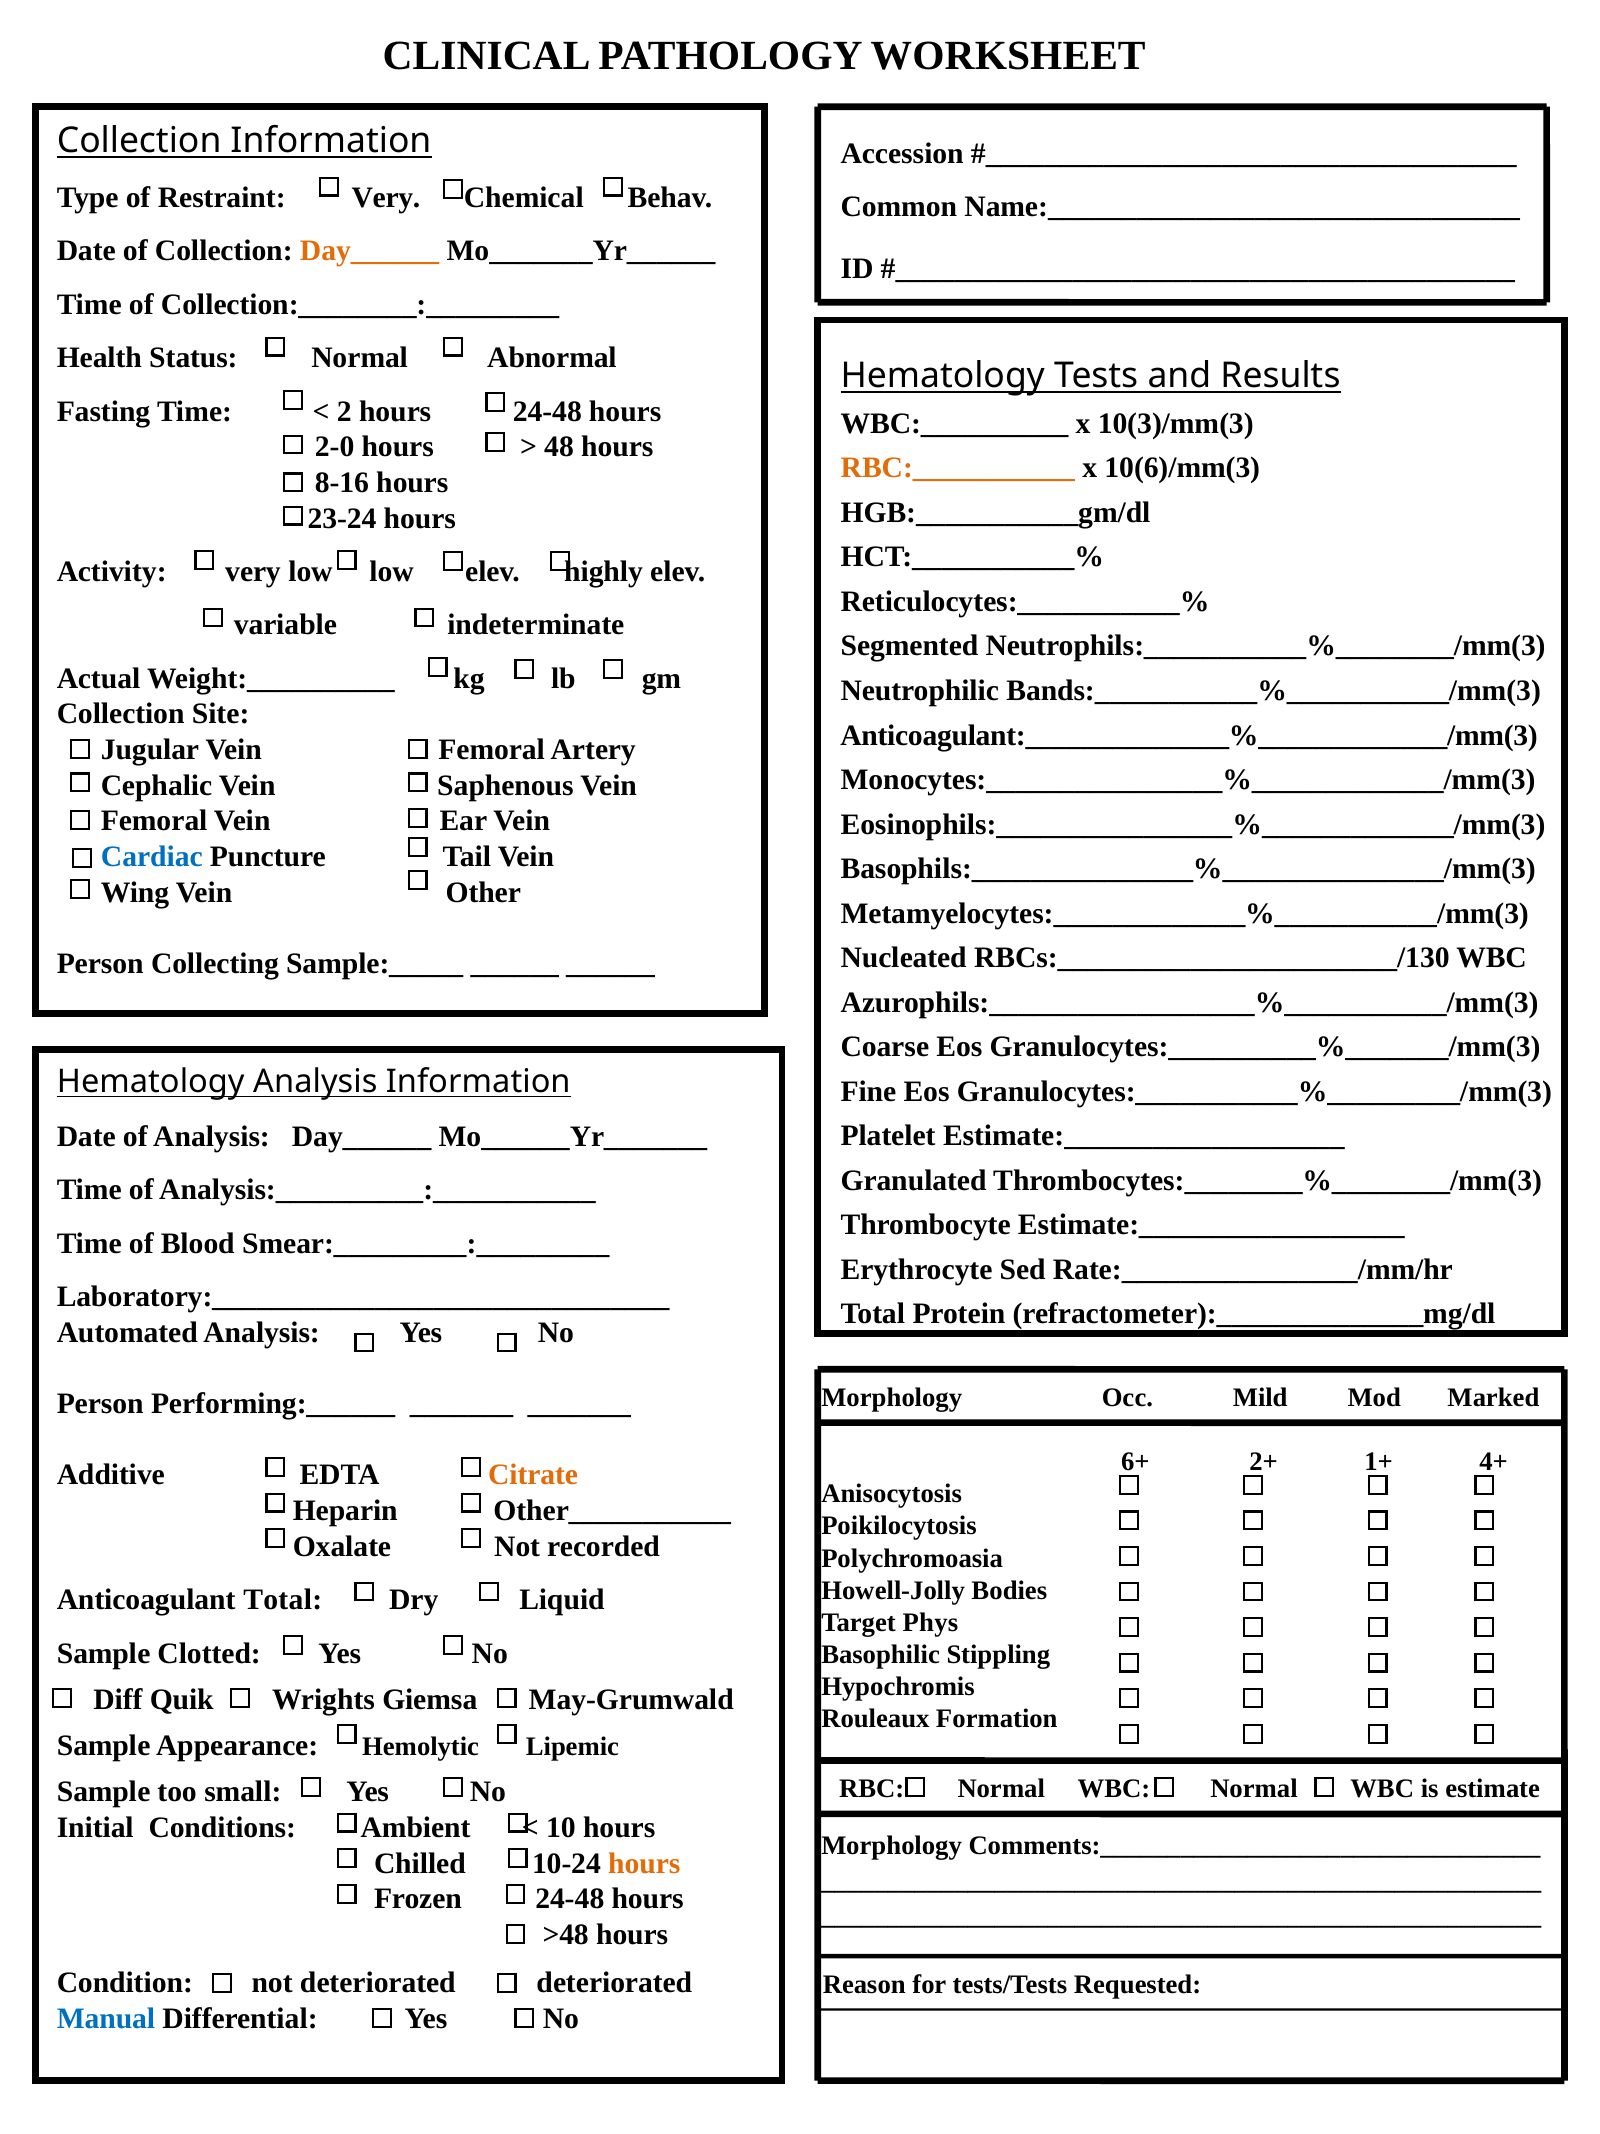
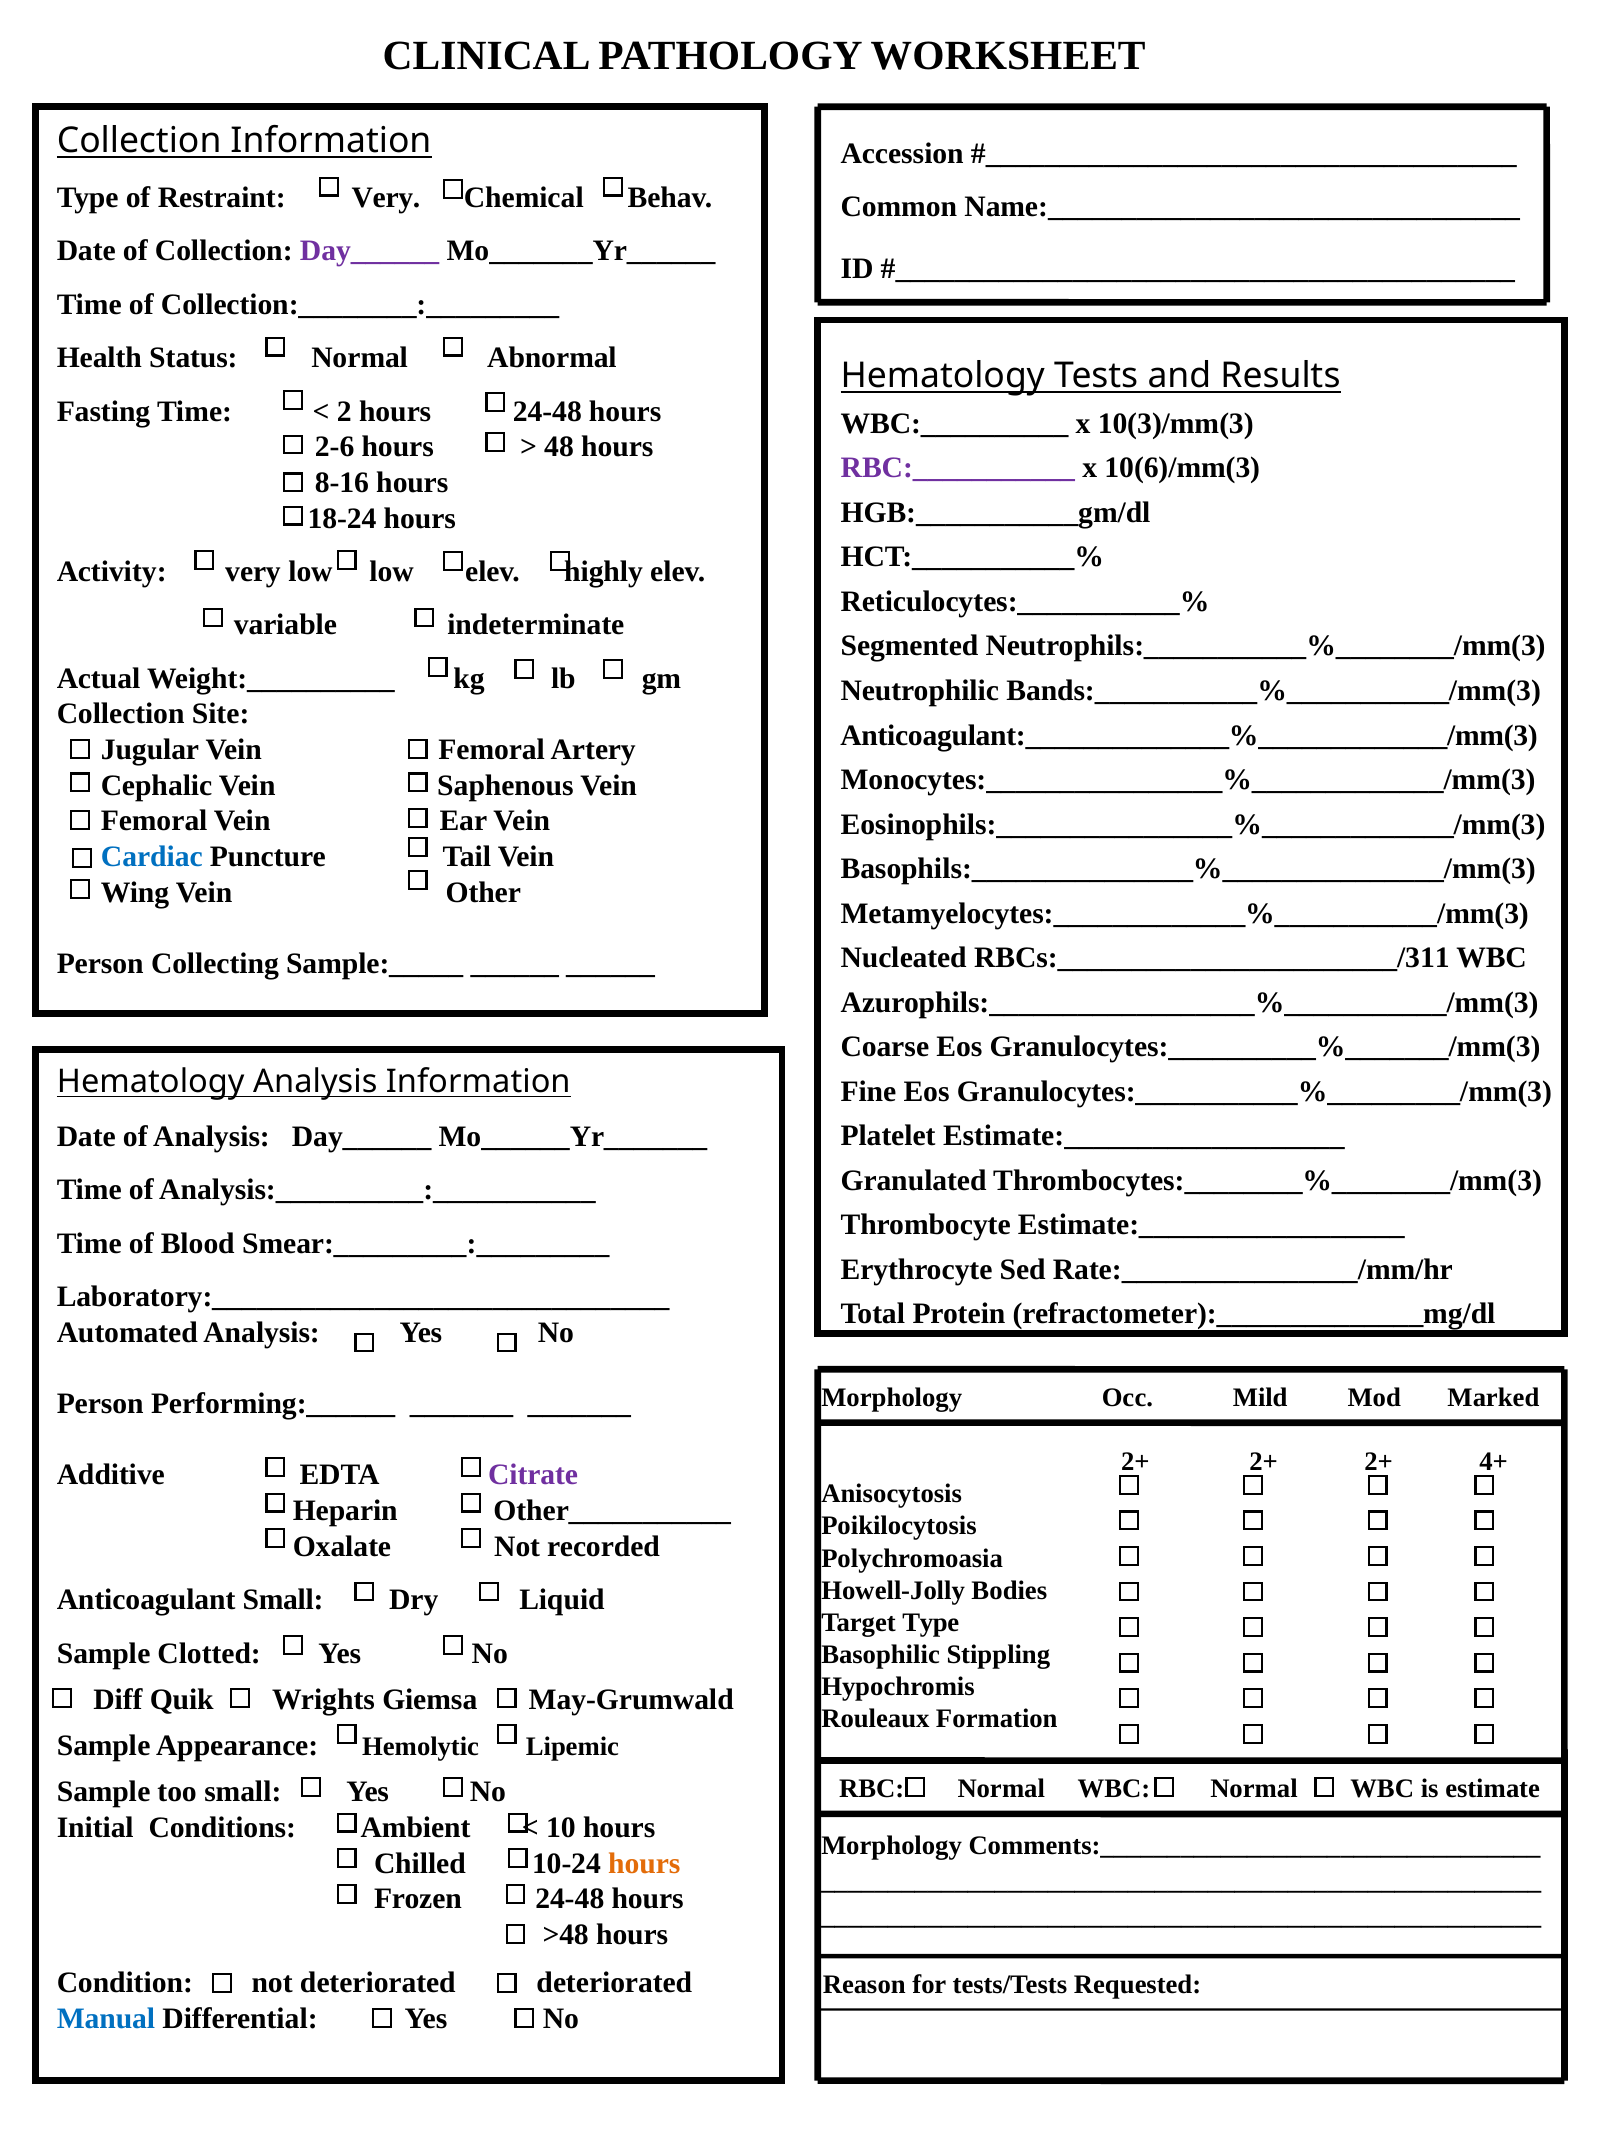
Day______ at (370, 251) colour: orange -> purple
2-0: 2-0 -> 2-6
RBC:___________ colour: orange -> purple
23-24: 23-24 -> 18-24
RBCs:_______________________/130: RBCs:_______________________/130 -> RBCs:_______________________/311
6+ at (1135, 1462): 6+ -> 2+
1+ at (1379, 1462): 1+ -> 2+
Citrate colour: orange -> purple
Anticoagulant Total: Total -> Small
Target Phys: Phys -> Type
